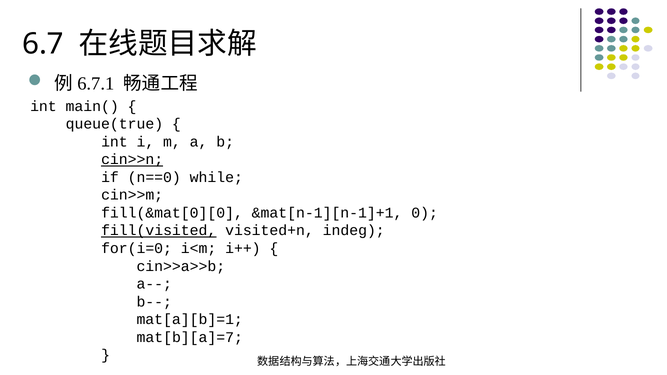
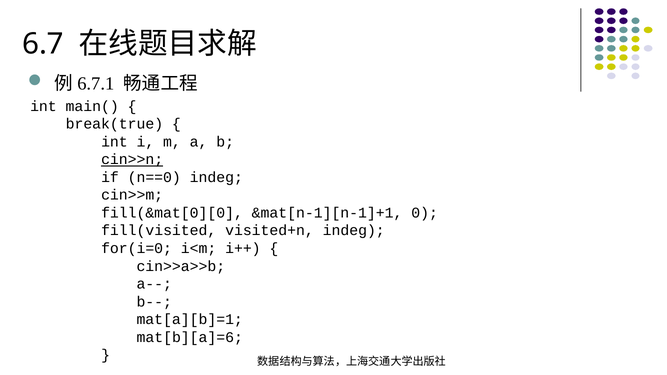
queue(true: queue(true -> break(true
n==0 while: while -> indeg
fill(visited underline: present -> none
mat[b][a]=7: mat[b][a]=7 -> mat[b][a]=6
